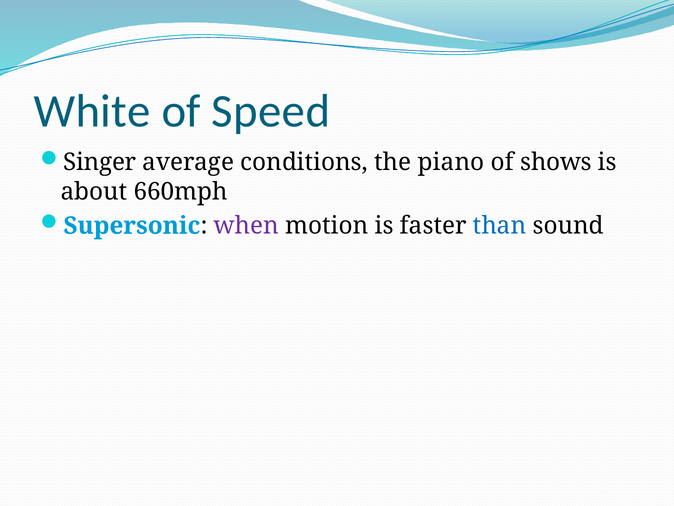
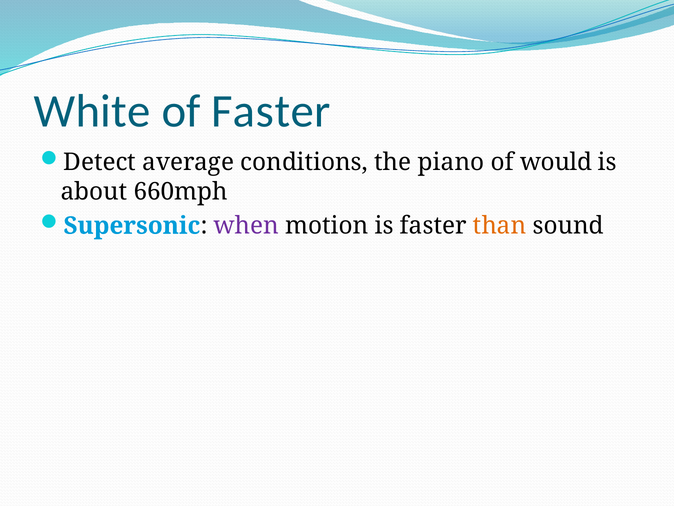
of Speed: Speed -> Faster
Singer: Singer -> Detect
shows: shows -> would
than colour: blue -> orange
